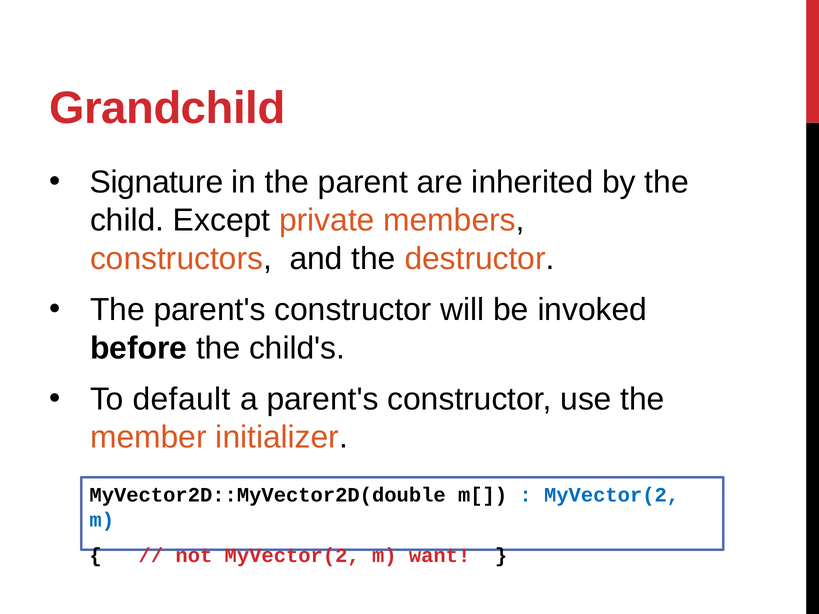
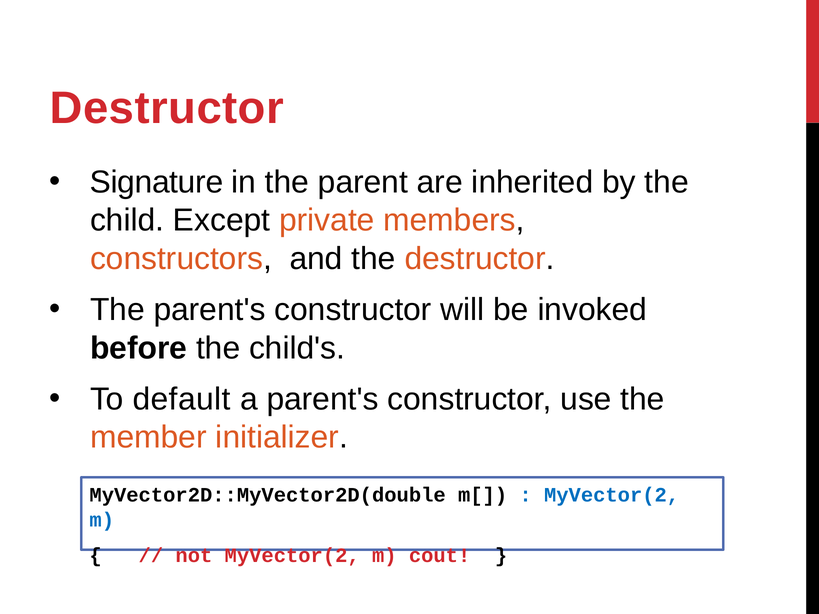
Grandchild at (167, 108): Grandchild -> Destructor
want: want -> cout
